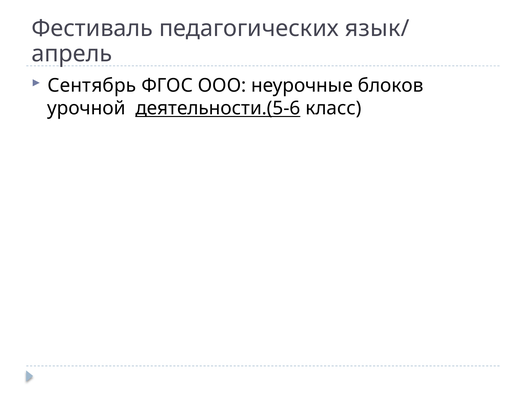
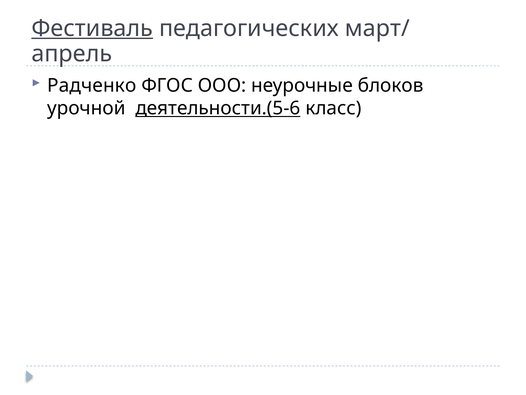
Фестиваль underline: none -> present
язык/: язык/ -> март/
Сентябрь: Сентябрь -> Радченко
